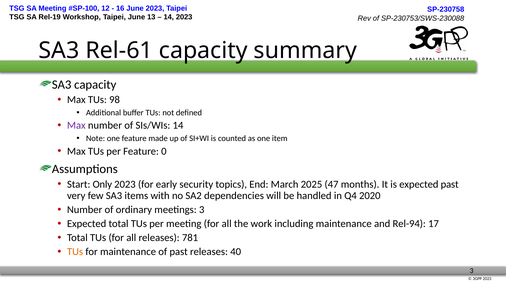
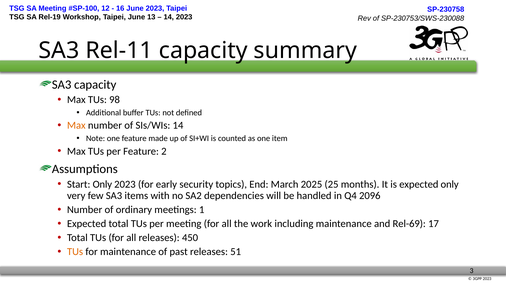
Rel-61: Rel-61 -> Rel-11
Max at (76, 125) colour: purple -> orange
0: 0 -> 2
47: 47 -> 25
expected past: past -> only
2020: 2020 -> 2096
meetings 3: 3 -> 1
Rel-94: Rel-94 -> Rel-69
781: 781 -> 450
40: 40 -> 51
